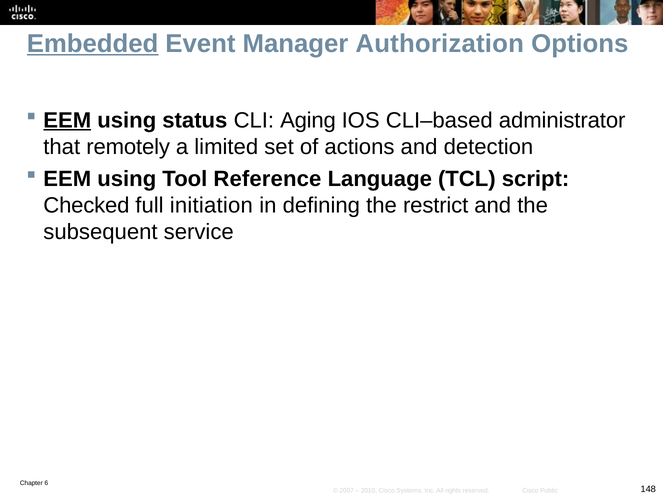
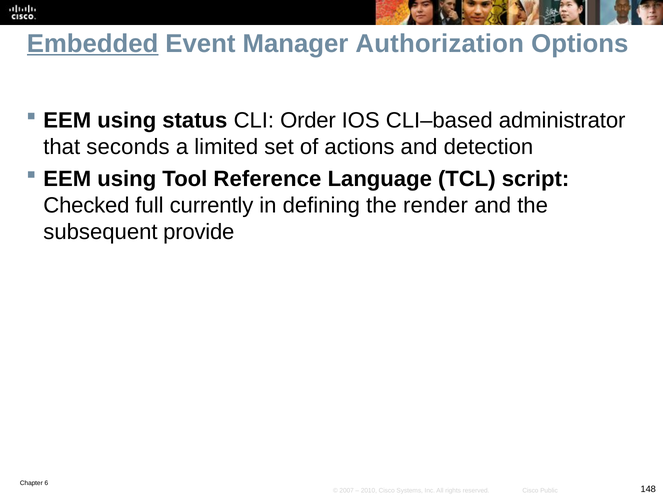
EEM at (67, 120) underline: present -> none
Aging: Aging -> Order
remotely: remotely -> seconds
initiation: initiation -> currently
restrict: restrict -> render
service: service -> provide
